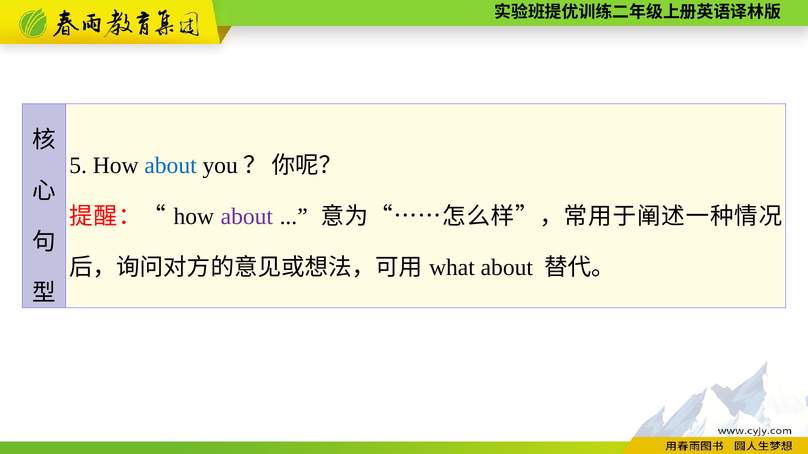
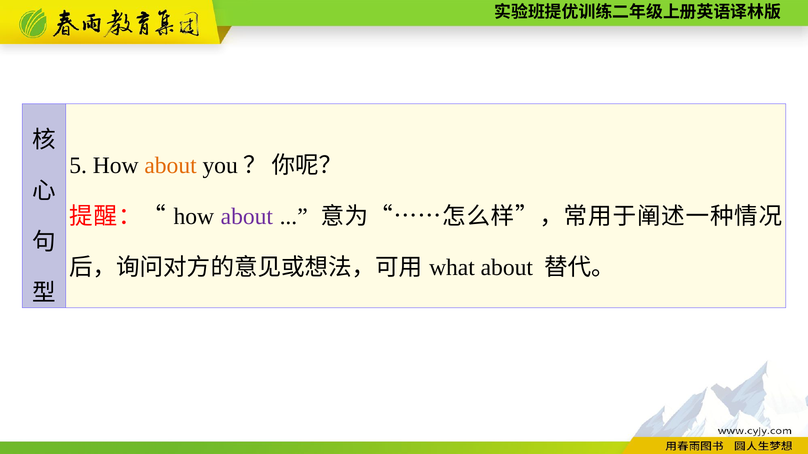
about at (171, 166) colour: blue -> orange
